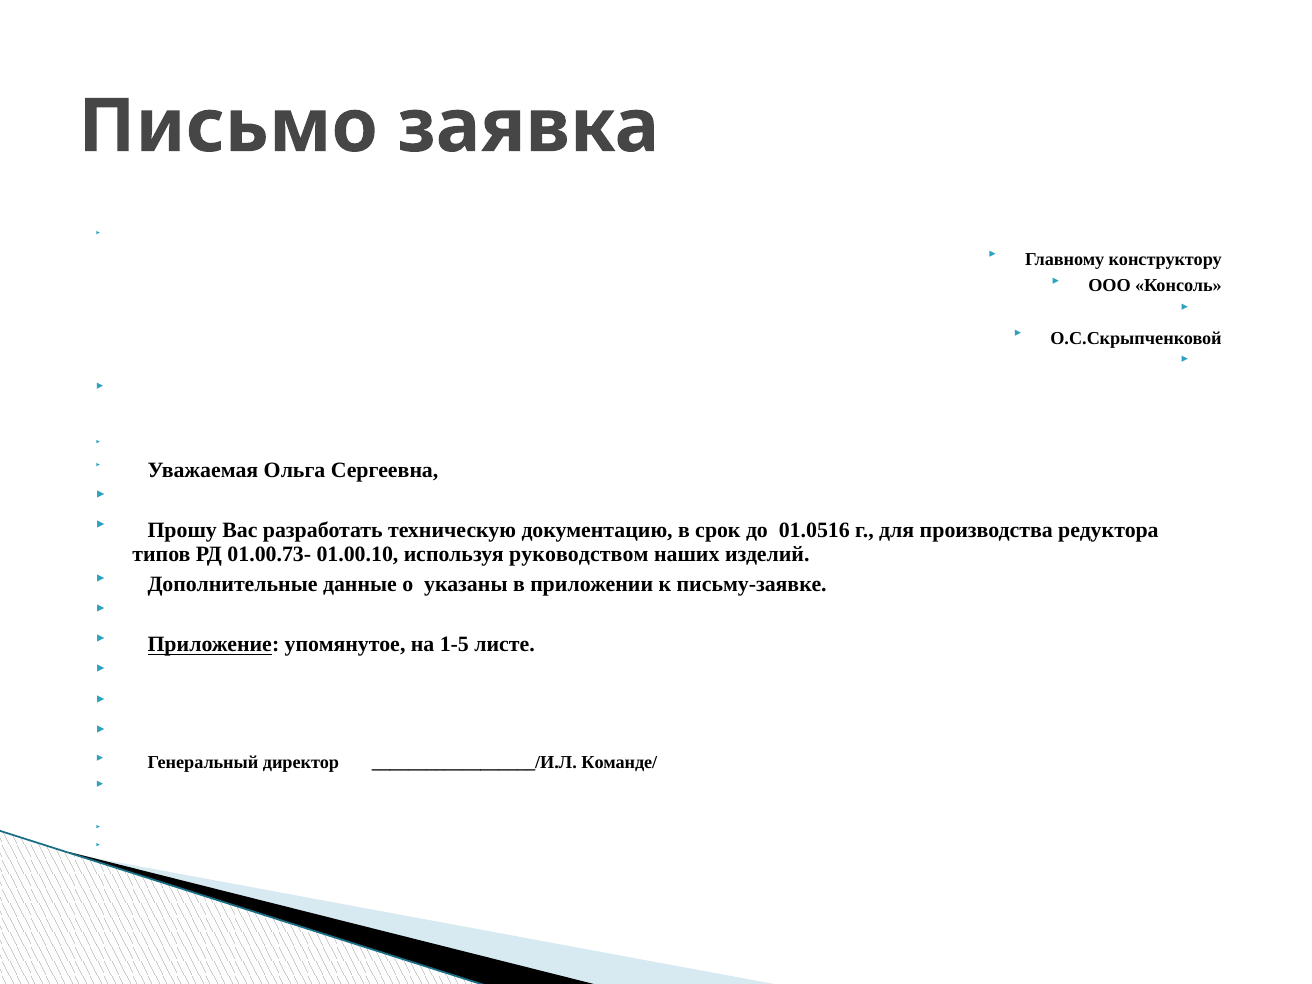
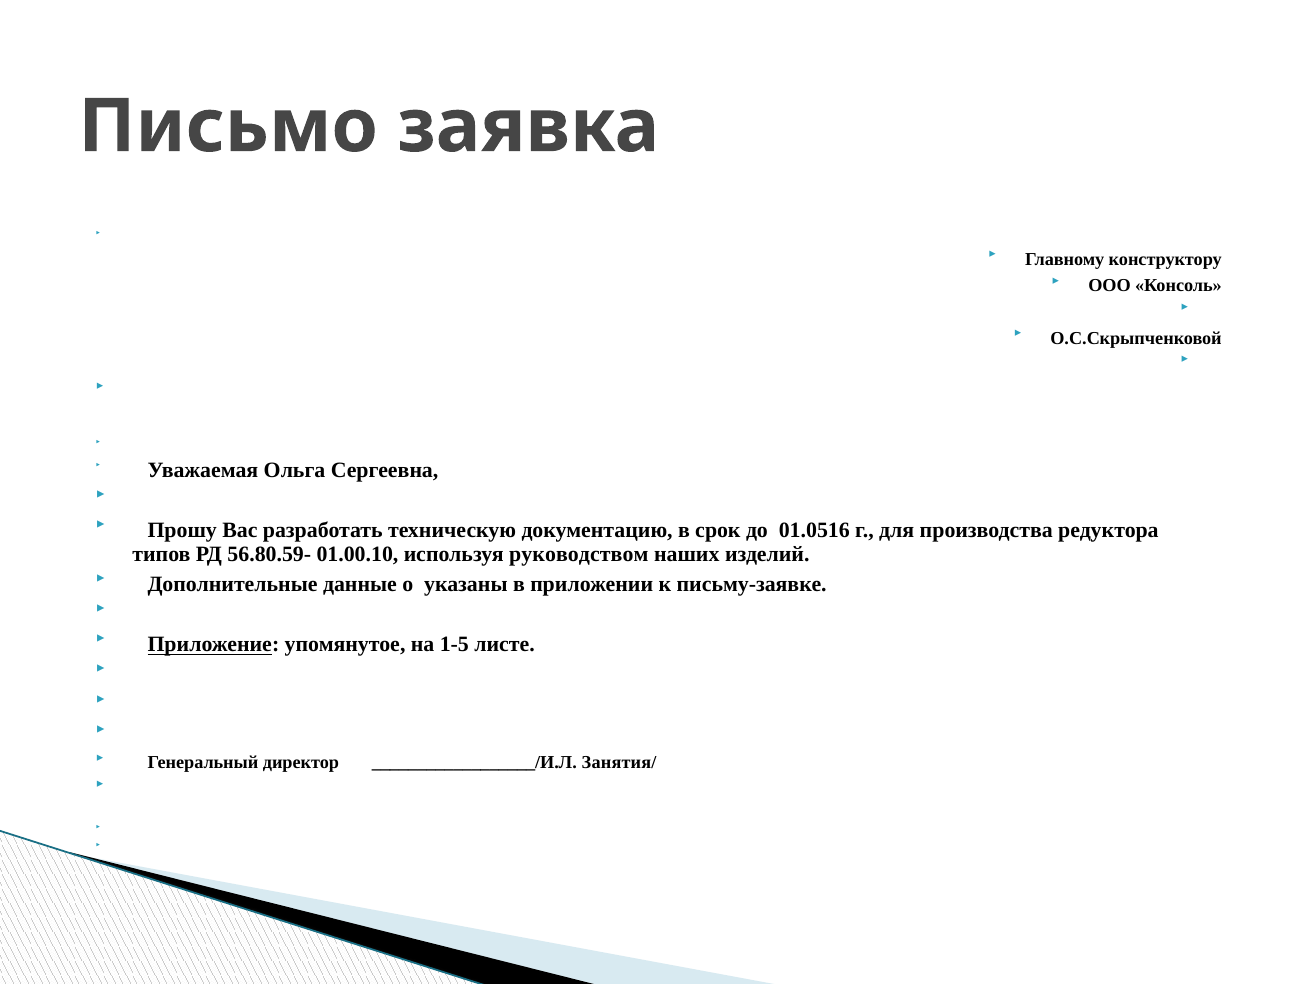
01.00.73-: 01.00.73- -> 56.80.59-
Команде/: Команде/ -> Занятия/
